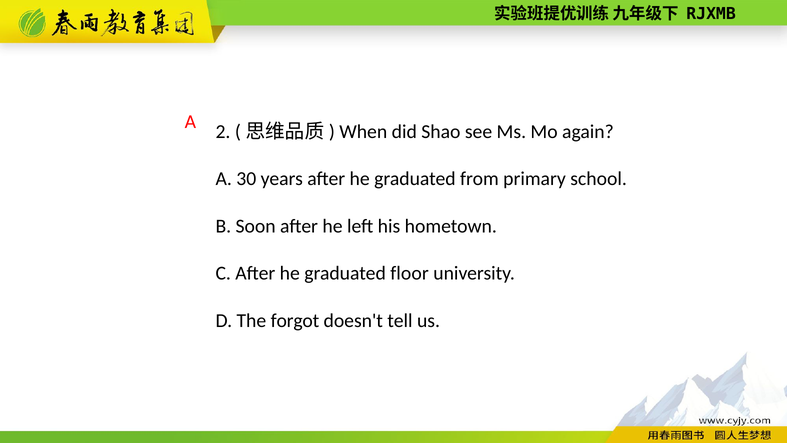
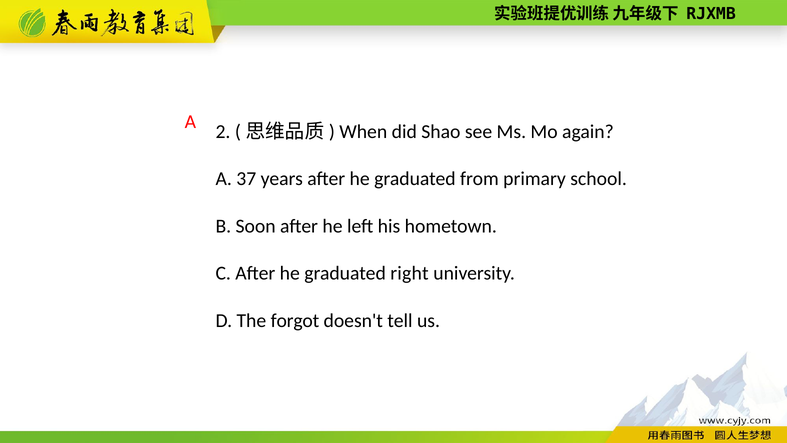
30: 30 -> 37
floor: floor -> right
